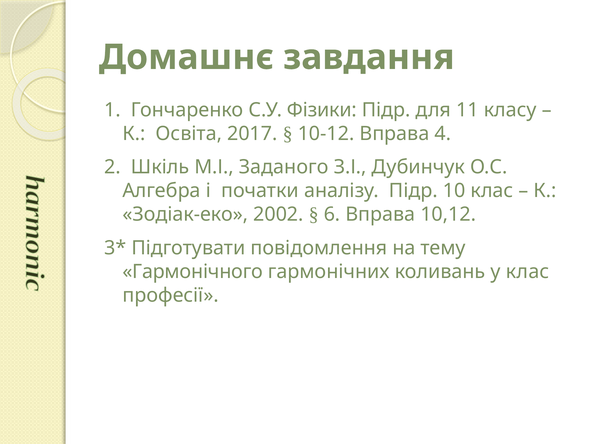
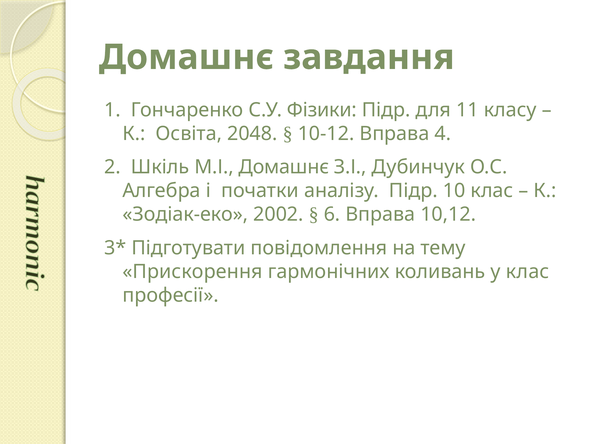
2017: 2017 -> 2048
М.І Заданого: Заданого -> Домашнє
Гармонічного: Гармонічного -> Прискорення
